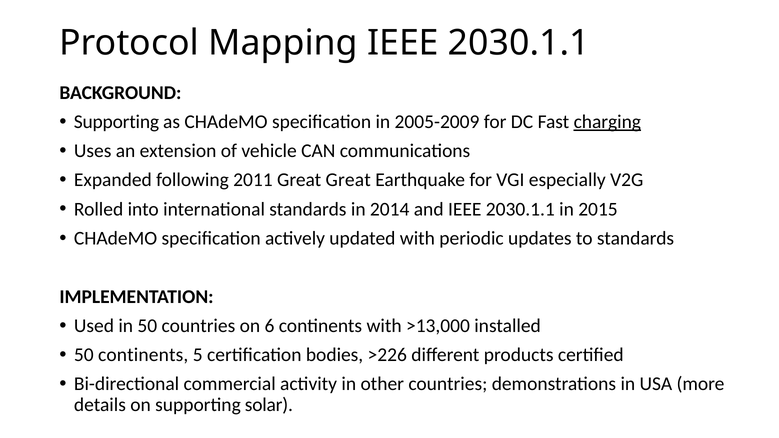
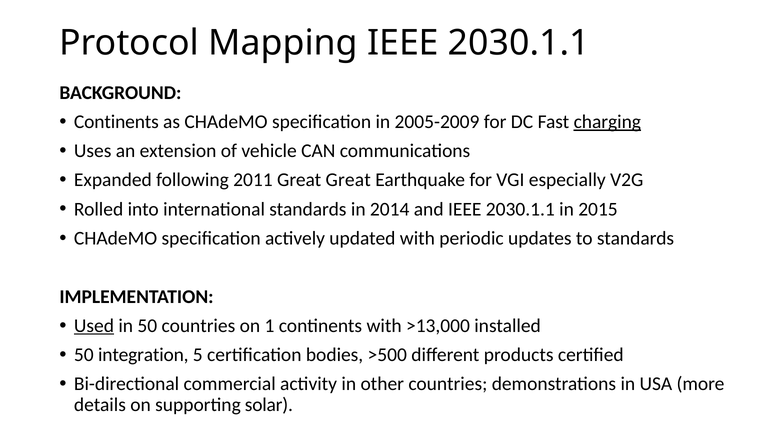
Supporting at (116, 122): Supporting -> Continents
Used underline: none -> present
6: 6 -> 1
50 continents: continents -> integration
>226: >226 -> >500
